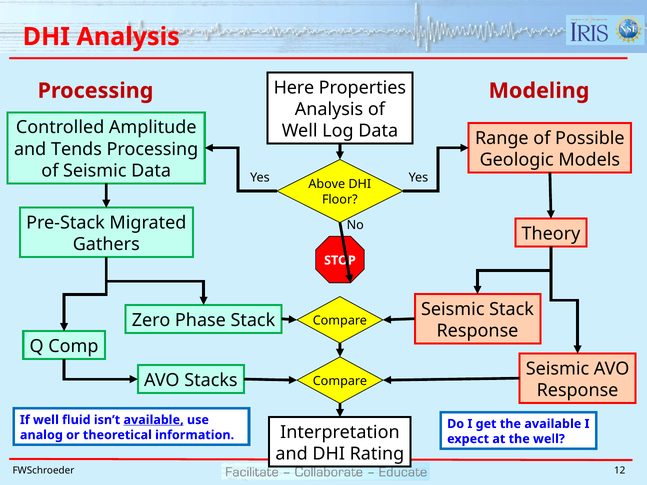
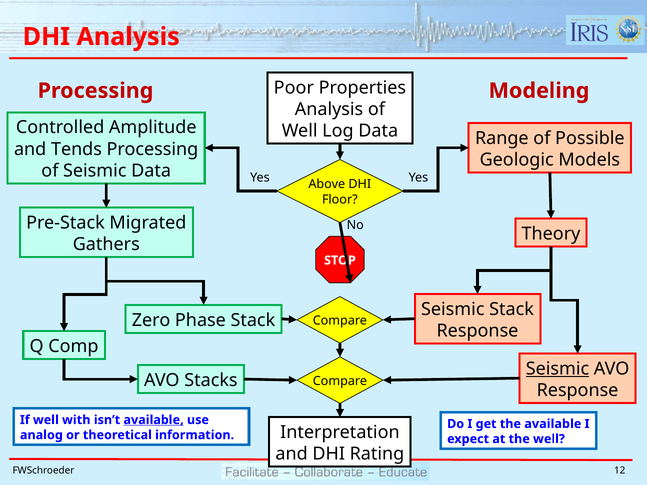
Here: Here -> Poor
Seismic at (558, 369) underline: none -> present
fluid: fluid -> with
